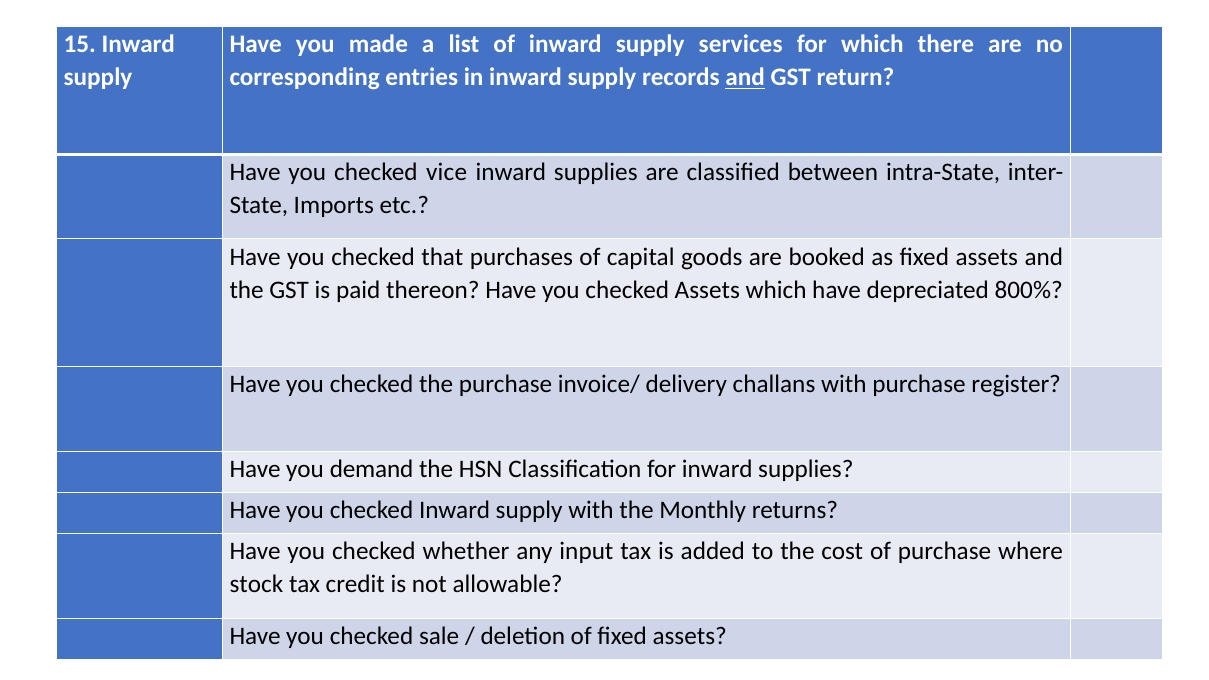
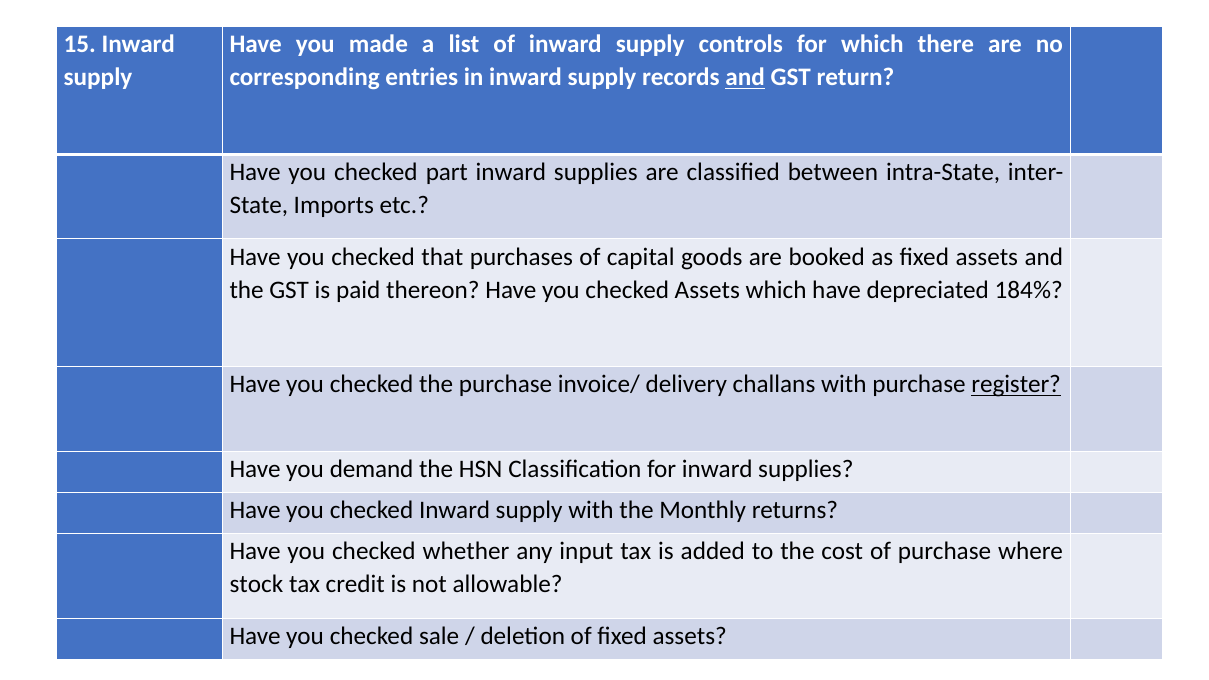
services: services -> controls
vice: vice -> part
800%: 800% -> 184%
register underline: none -> present
